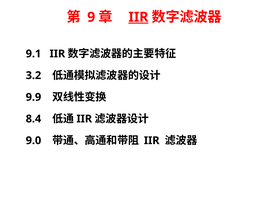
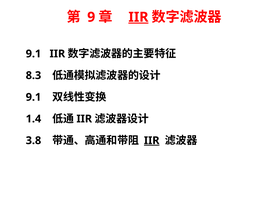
3.2: 3.2 -> 8.3
9.9 at (33, 97): 9.9 -> 9.1
8.4: 8.4 -> 1.4
9.0: 9.0 -> 3.8
IIR at (152, 141) underline: none -> present
